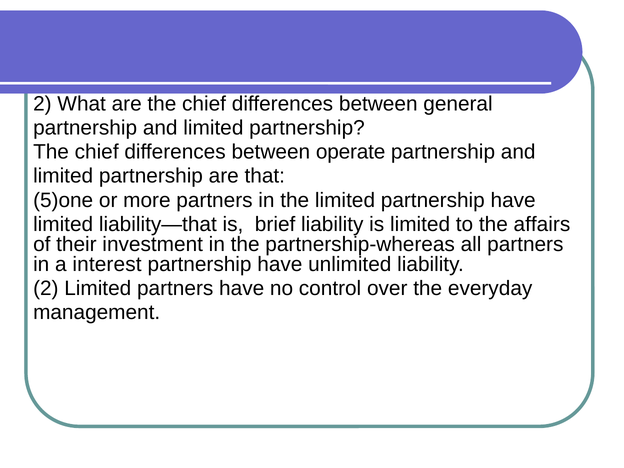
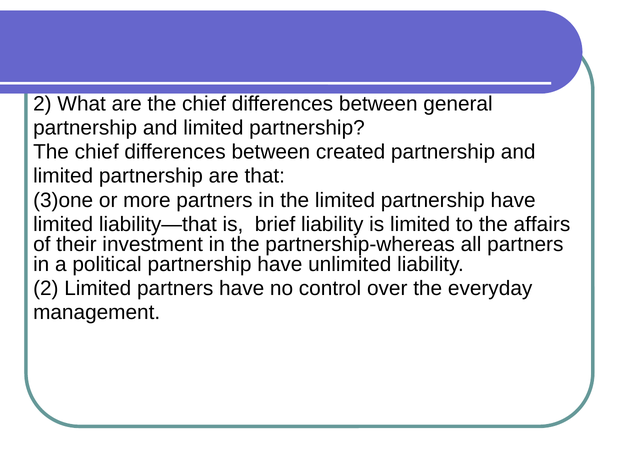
operate: operate -> created
5)one: 5)one -> 3)one
interest: interest -> political
